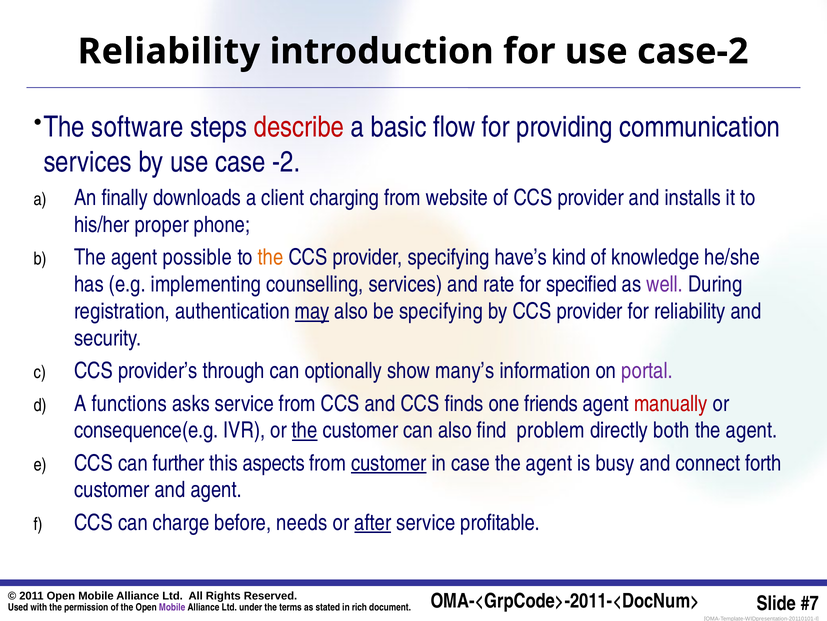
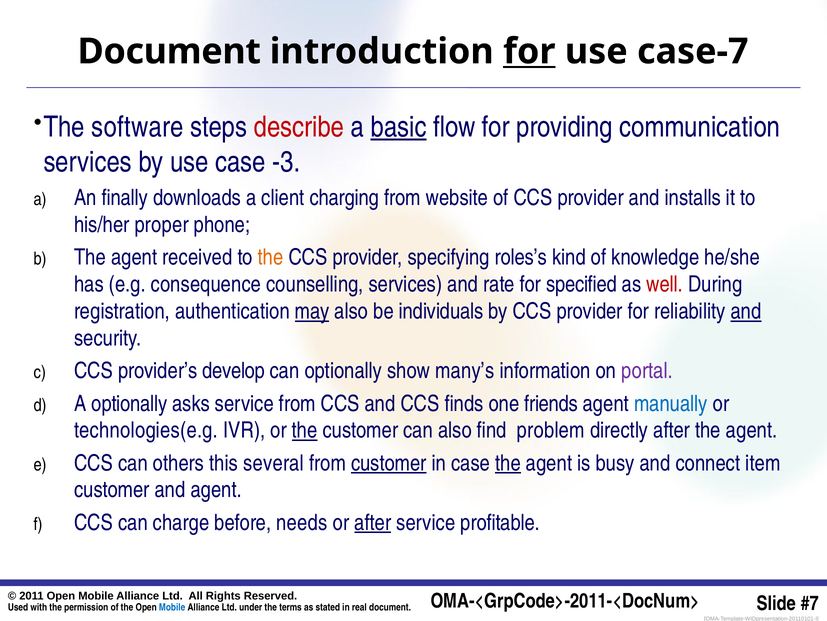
Reliability at (169, 51): Reliability -> Document
for at (529, 51) underline: none -> present
case-2: case-2 -> case-7
basic underline: none -> present
-2: -2 -> -3
possible: possible -> received
have’s: have’s -> roles’s
implementing: implementing -> consequence
well colour: purple -> red
be specifying: specifying -> individuals
and at (746, 311) underline: none -> present
through: through -> develop
A functions: functions -> optionally
manually colour: red -> blue
consequence(e.g: consequence(e.g -> technologies(e.g
directly both: both -> after
further: further -> others
aspects: aspects -> several
the at (508, 463) underline: none -> present
forth: forth -> item
Mobile at (172, 607) colour: purple -> blue
rich: rich -> real
